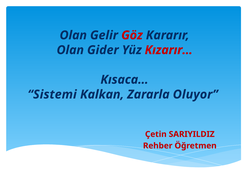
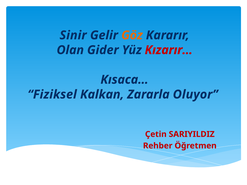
Olan at (73, 35): Olan -> Sinir
Göz colour: red -> orange
Sistemi: Sistemi -> Fiziksel
